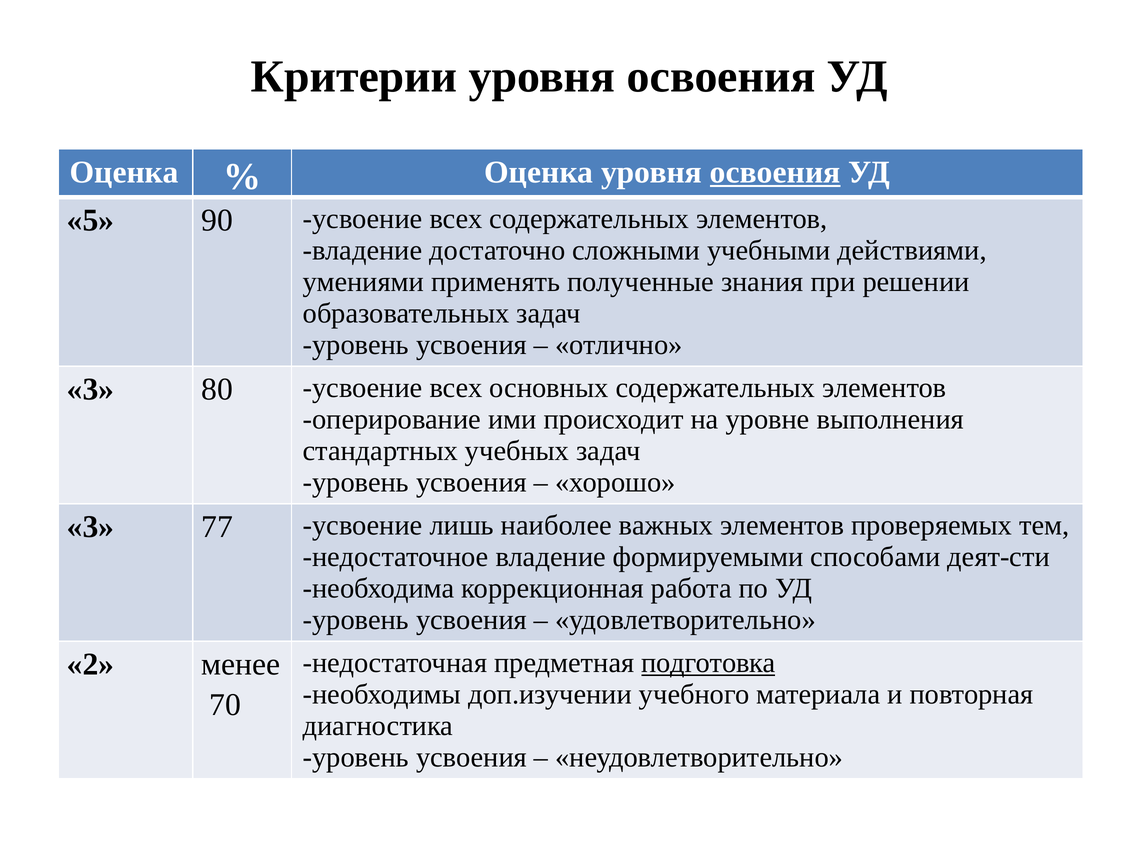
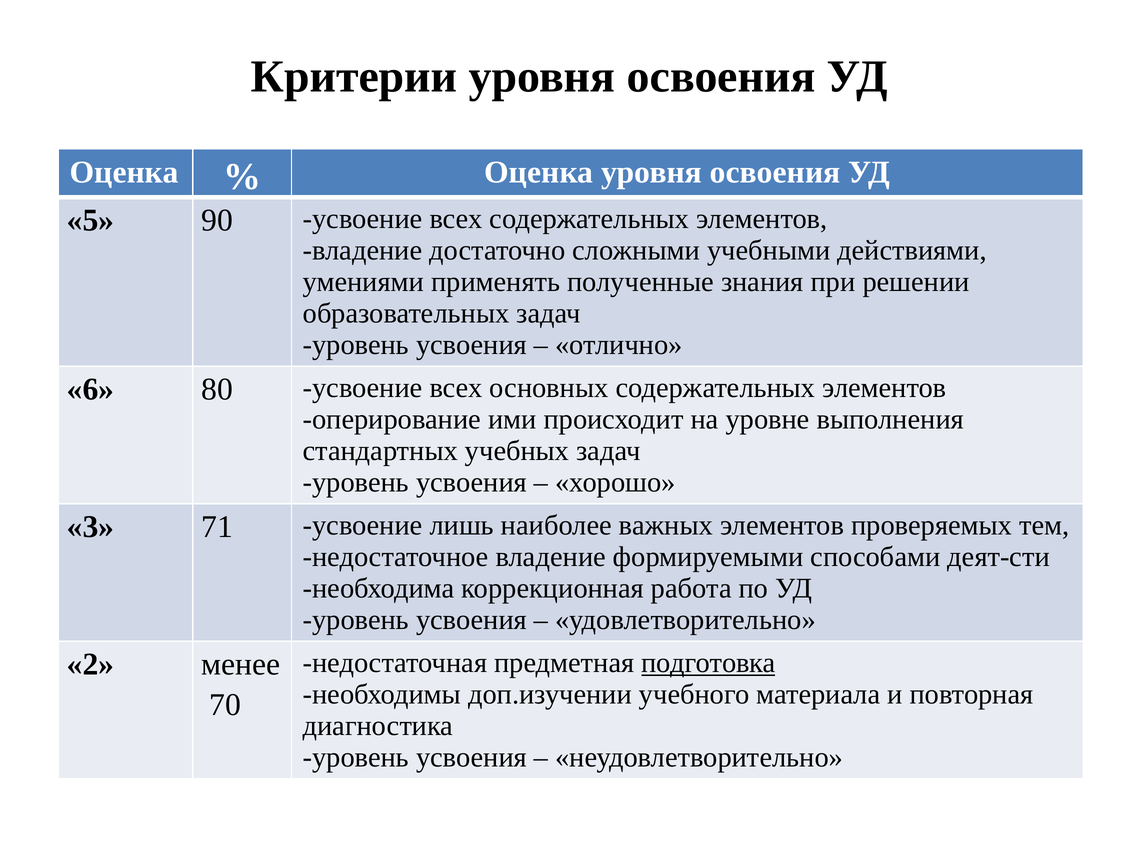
освоения at (775, 173) underline: present -> none
3 at (91, 390): 3 -> 6
77: 77 -> 71
